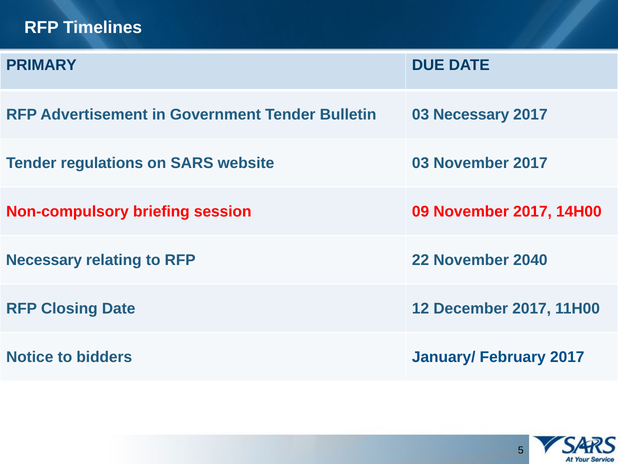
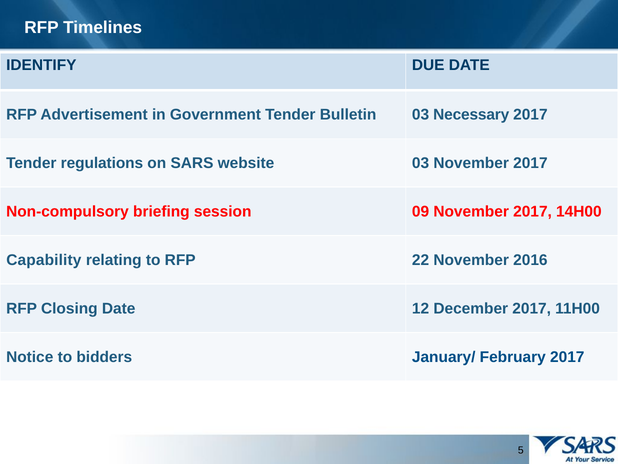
PRIMARY: PRIMARY -> IDENTIFY
Necessary at (44, 260): Necessary -> Capability
2040: 2040 -> 2016
